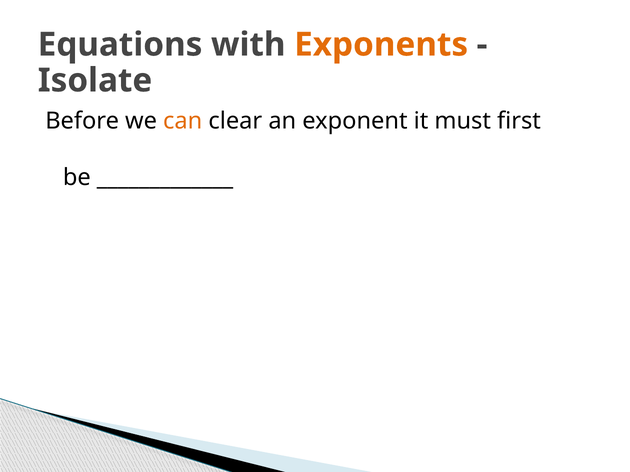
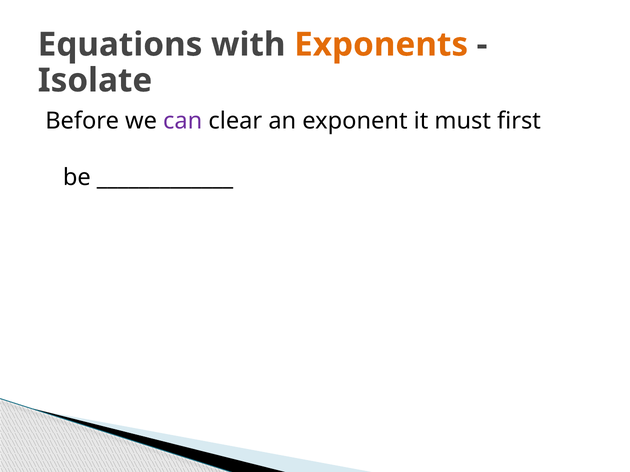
can colour: orange -> purple
